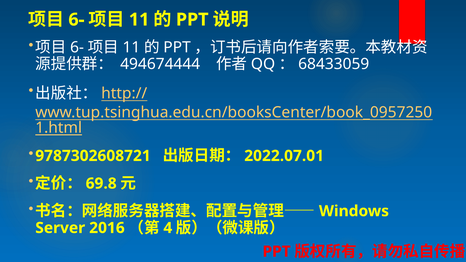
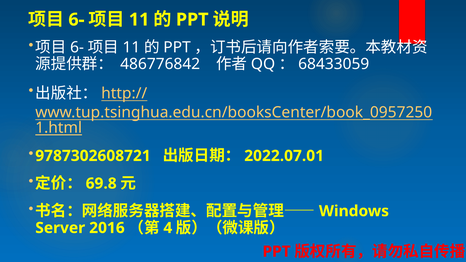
494674444: 494674444 -> 486776842
